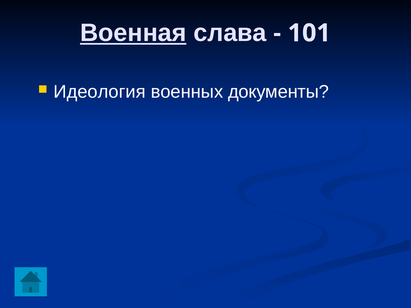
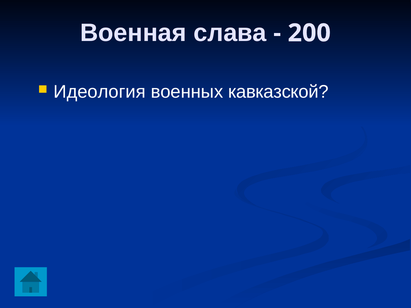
Военная underline: present -> none
101: 101 -> 200
документы: документы -> кавказской
